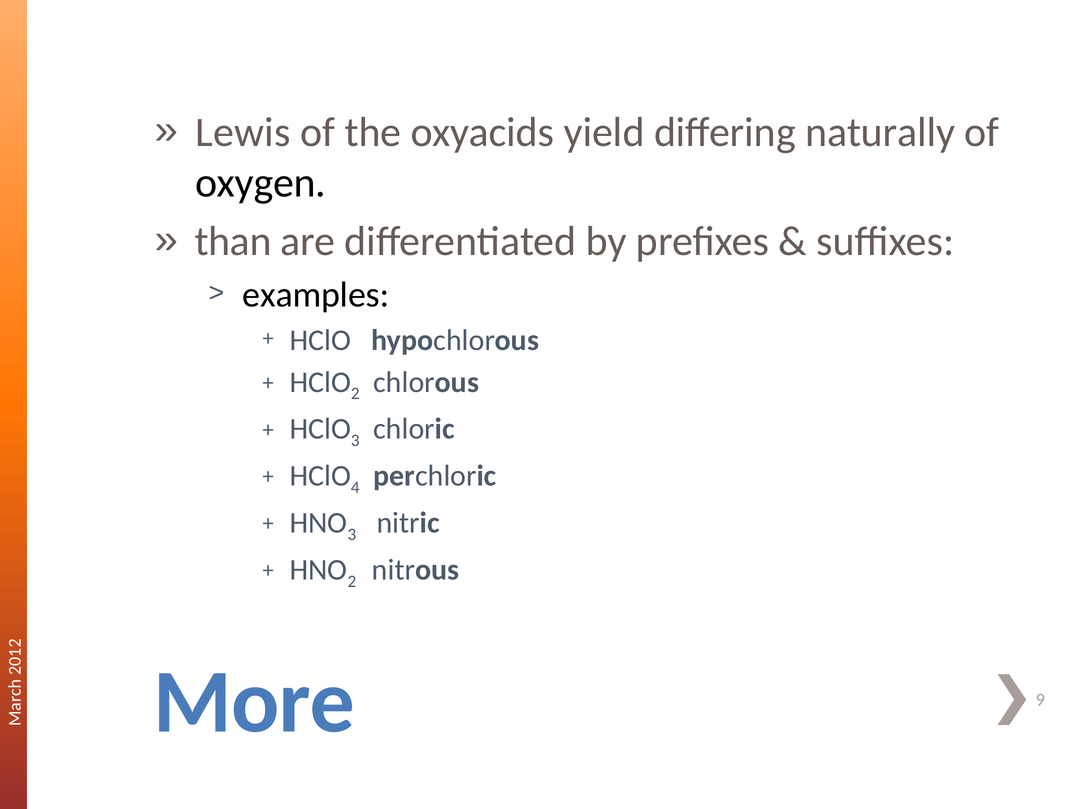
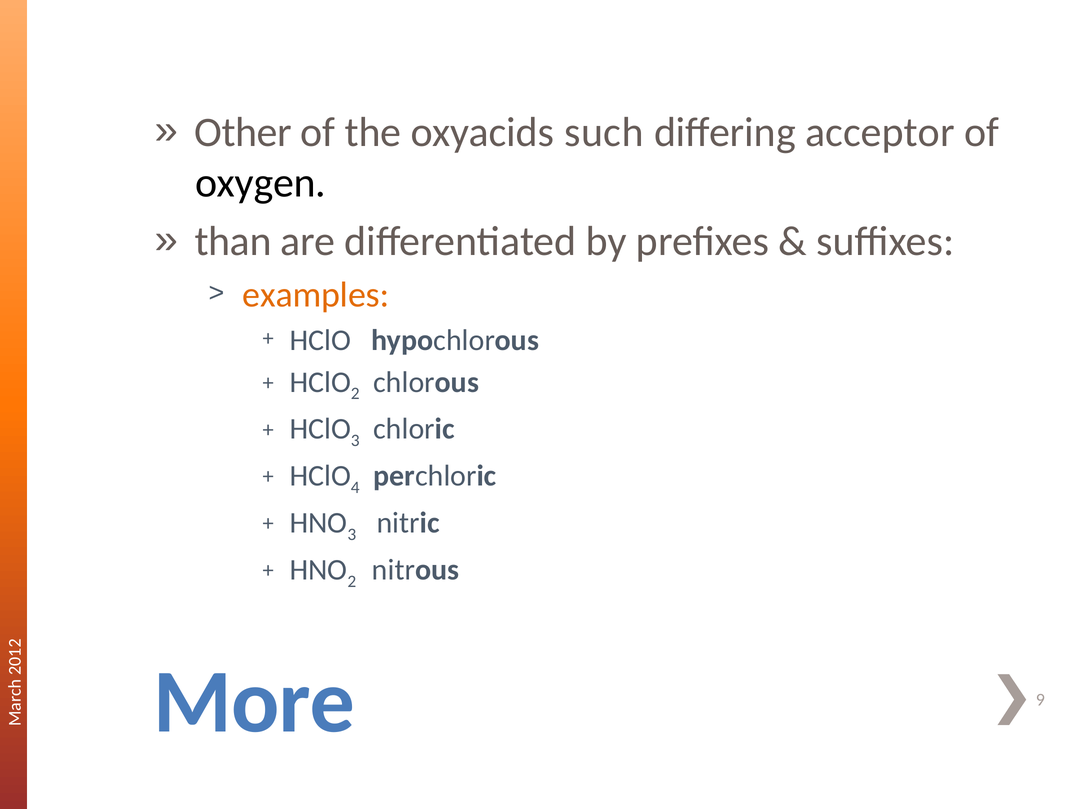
Lewis: Lewis -> Other
yield: yield -> such
naturally: naturally -> acceptor
examples colour: black -> orange
